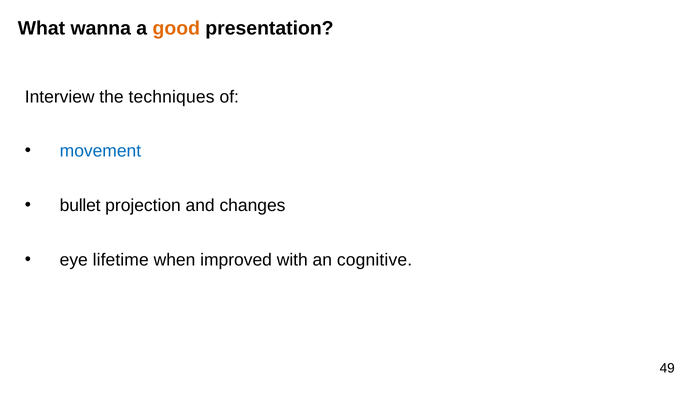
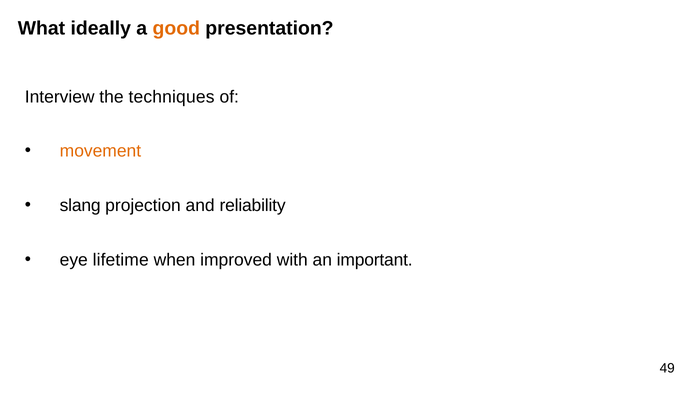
wanna: wanna -> ideally
movement colour: blue -> orange
bullet: bullet -> slang
changes: changes -> reliability
cognitive: cognitive -> important
